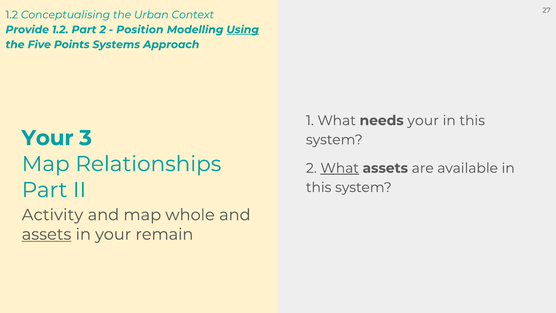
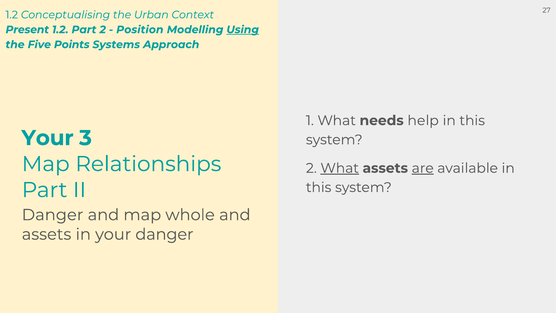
Provide: Provide -> Present
needs your: your -> help
are underline: none -> present
Activity at (52, 215): Activity -> Danger
assets at (47, 234) underline: present -> none
your remain: remain -> danger
